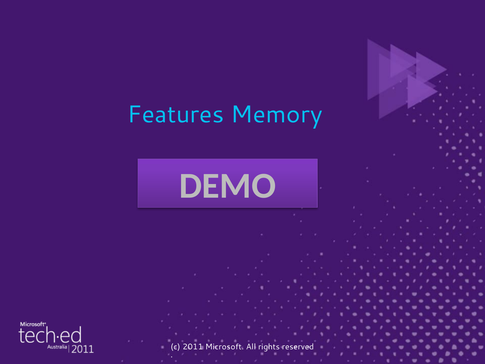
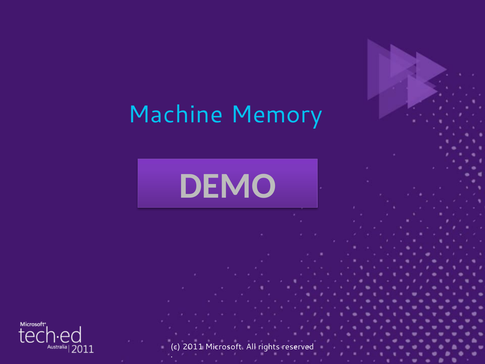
Features: Features -> Machine
